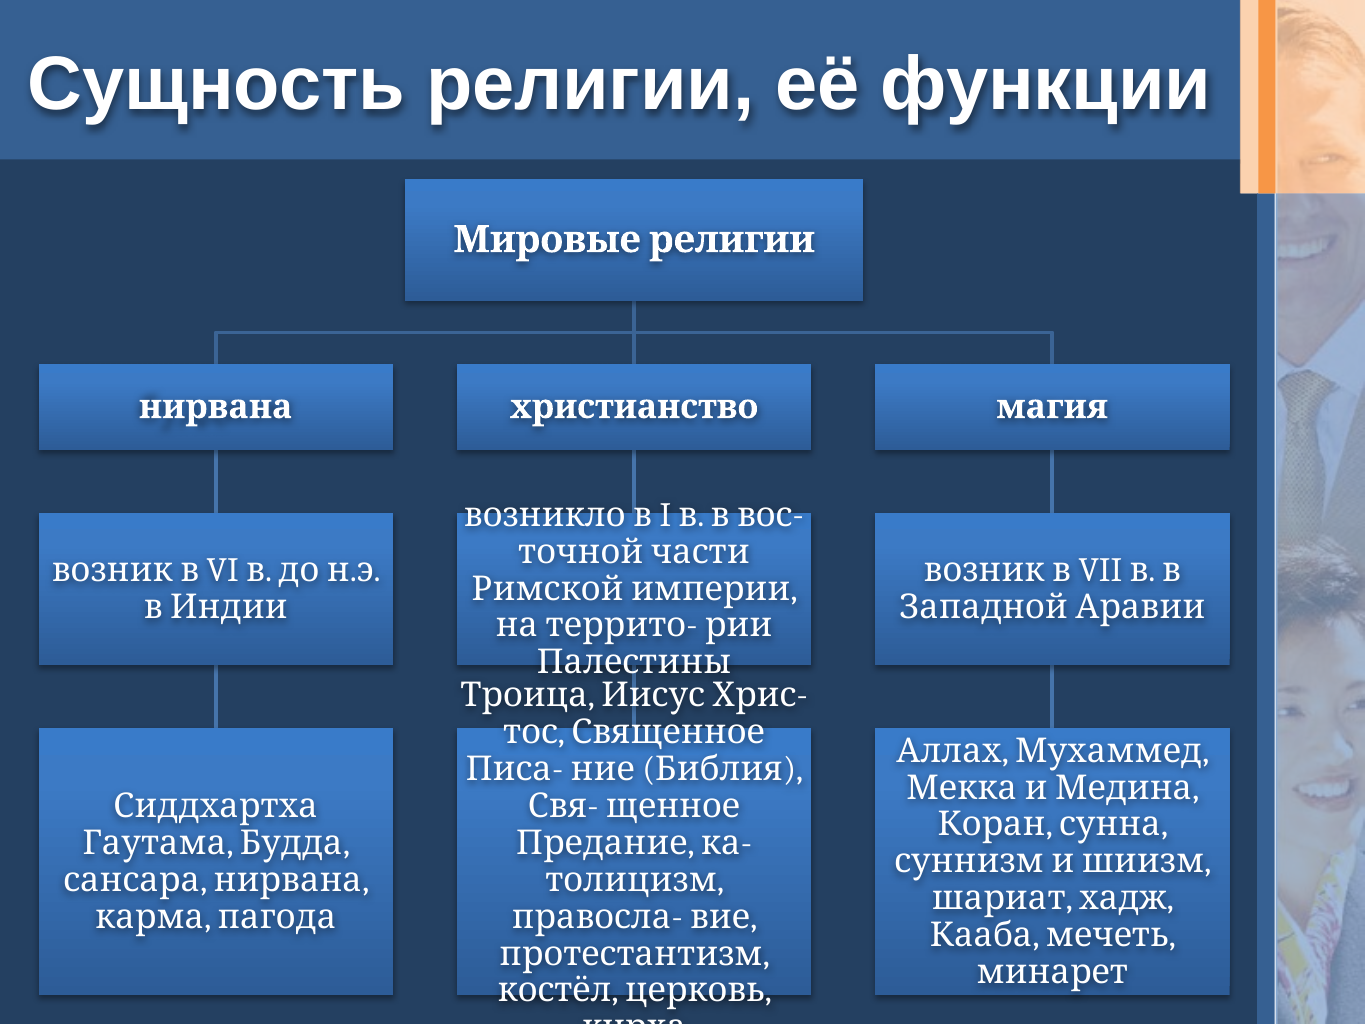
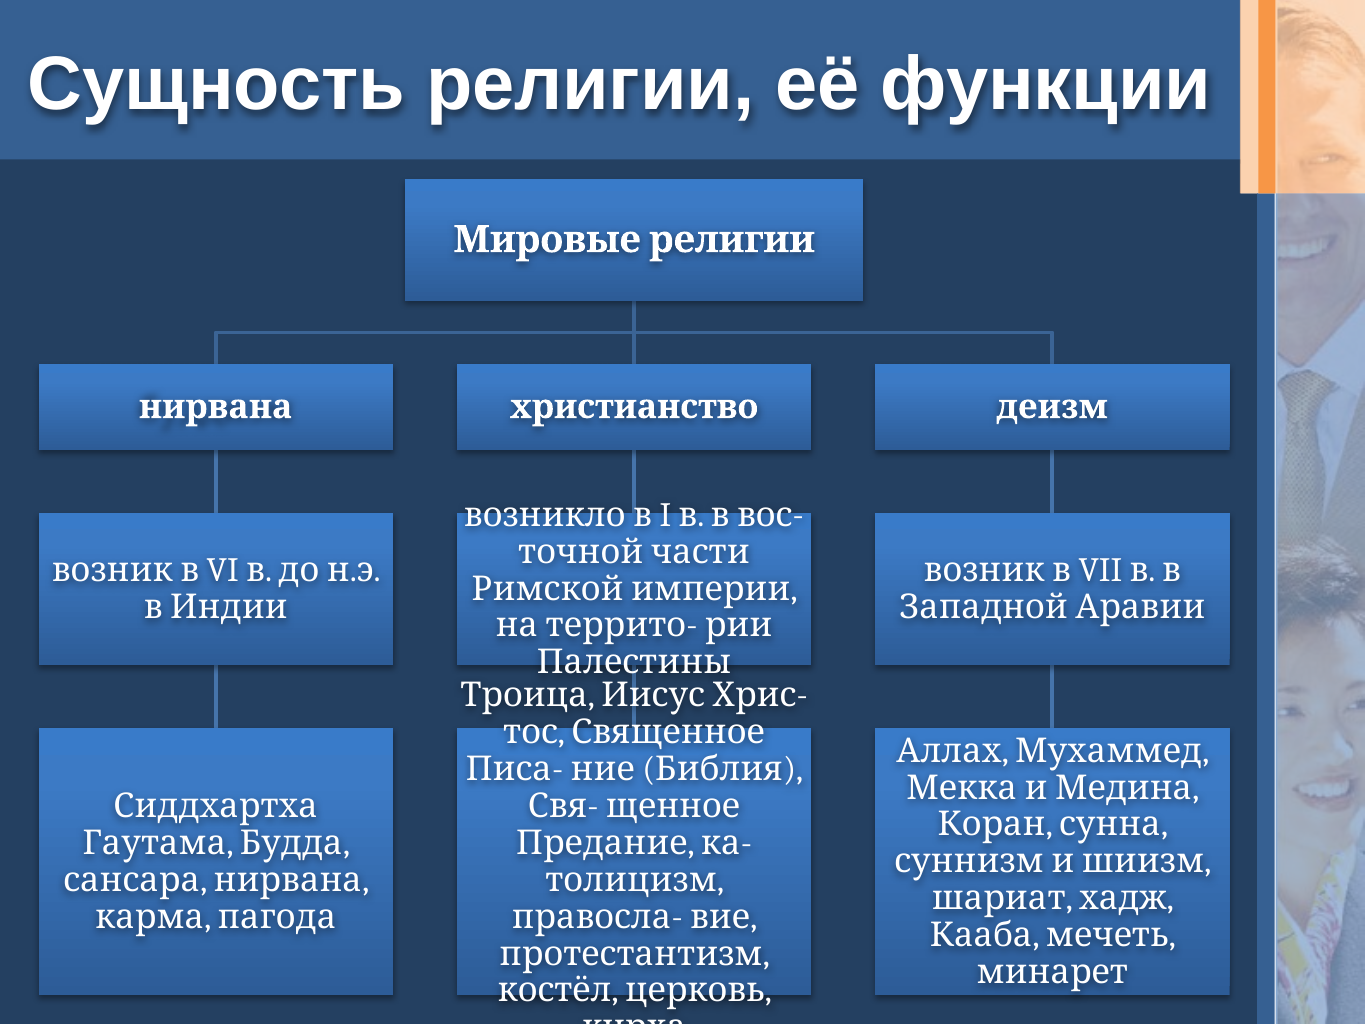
магия: магия -> деизм
